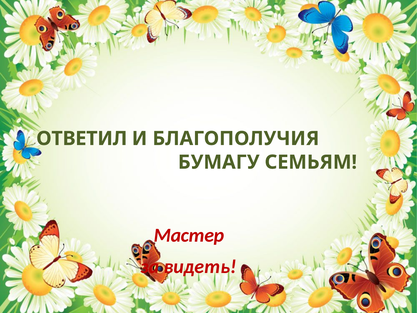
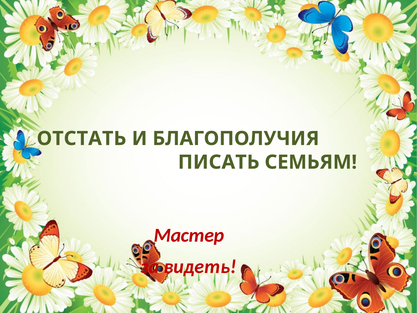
ОТВЕТИЛ: ОТВЕТИЛ -> ОТСТАТЬ
БУМАГУ: БУМАГУ -> ПИСАТЬ
